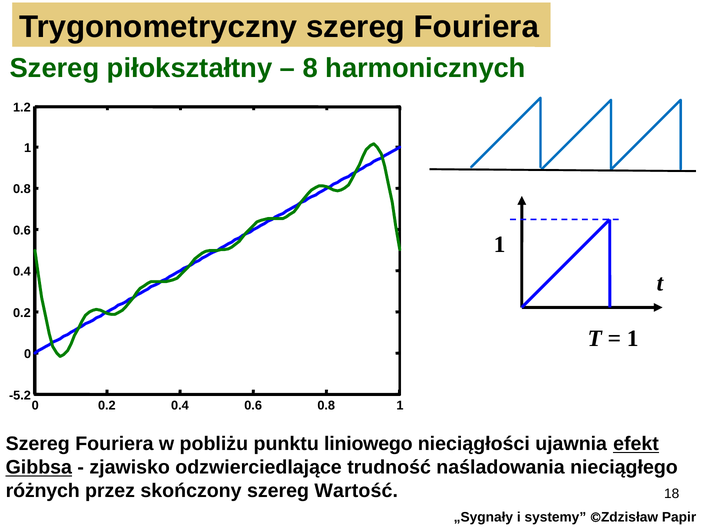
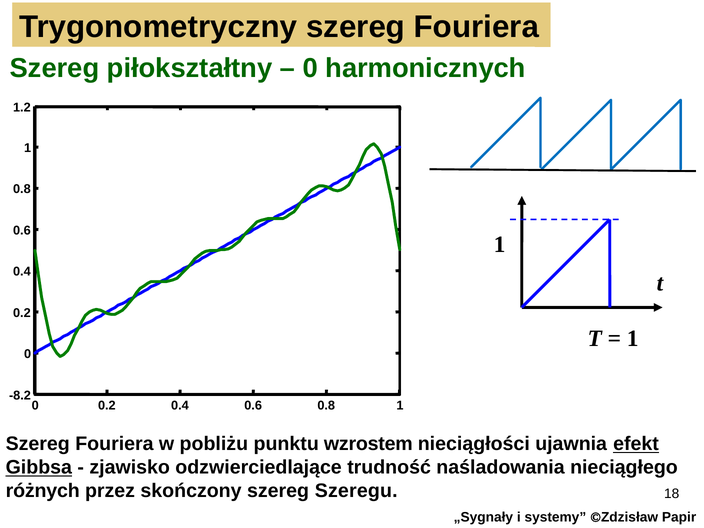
8 at (310, 68): 8 -> 0
-5.2: -5.2 -> -8.2
liniowego: liniowego -> wzrostem
Wartość: Wartość -> Szeregu
